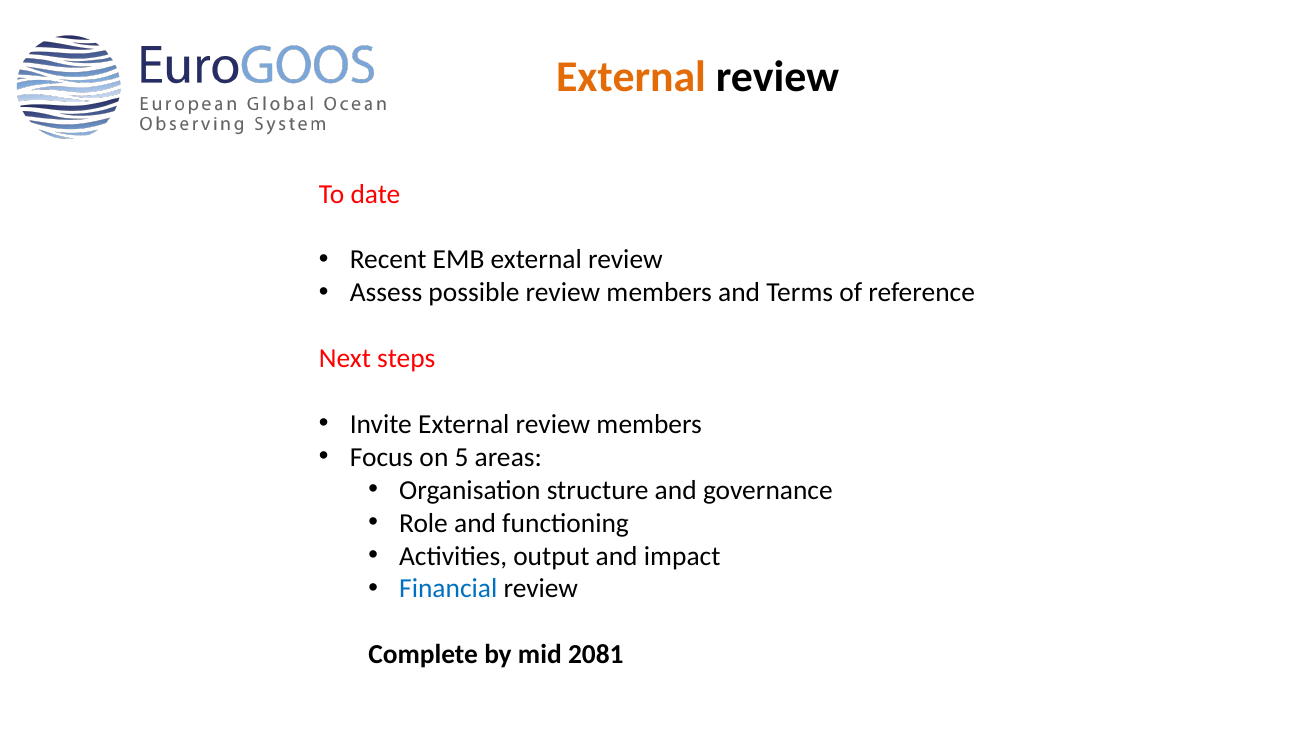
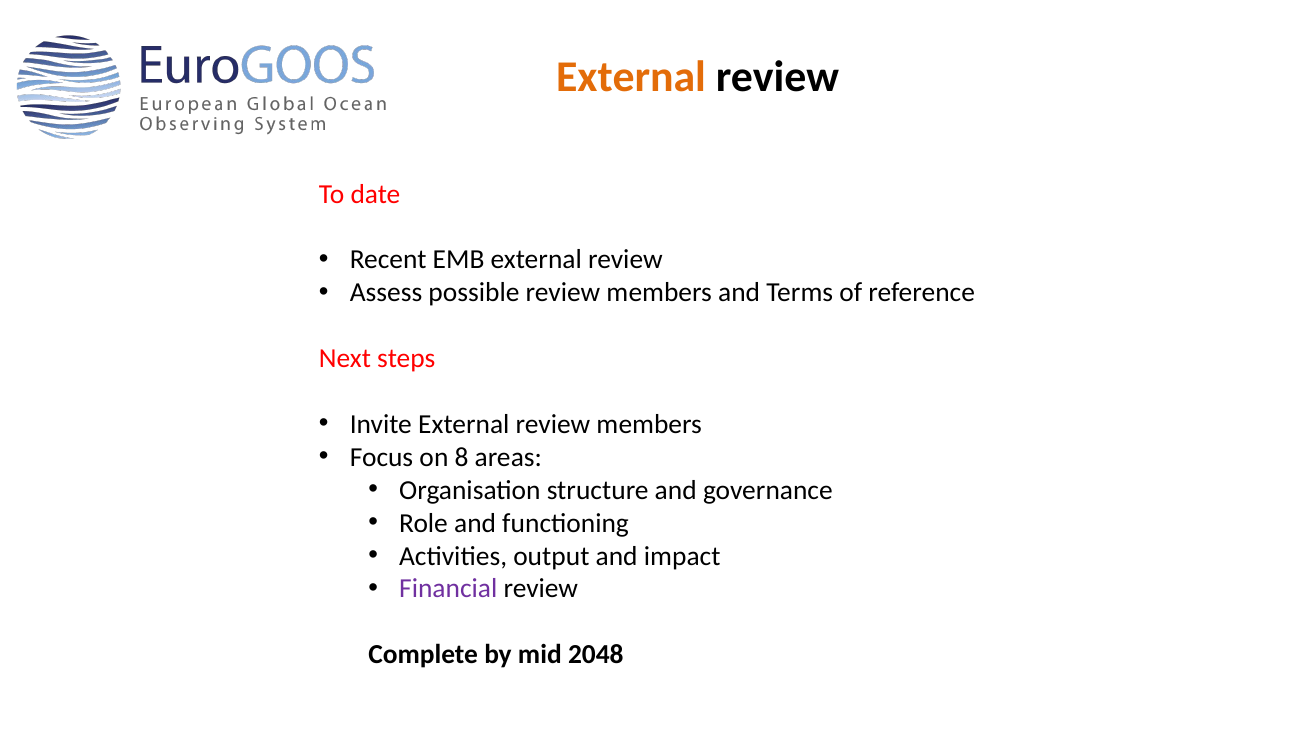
5: 5 -> 8
Financial colour: blue -> purple
2081: 2081 -> 2048
